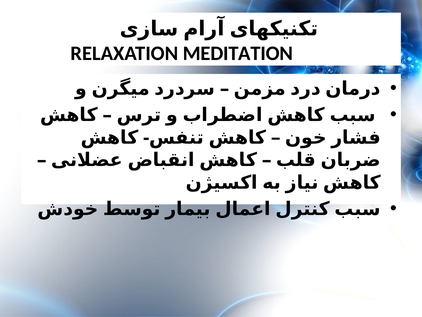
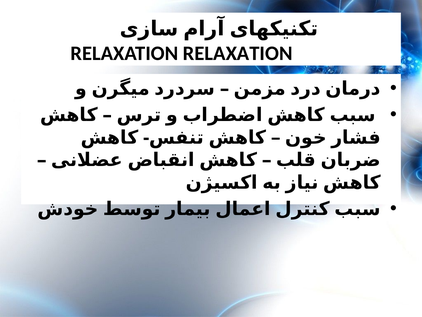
RELAXATION MEDITATION: MEDITATION -> RELAXATION
